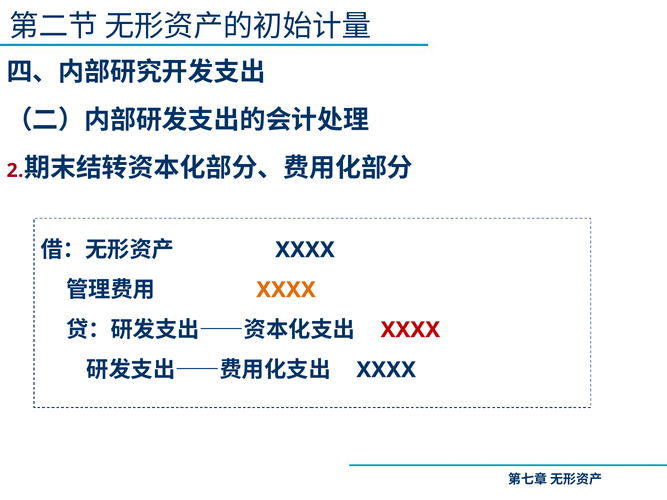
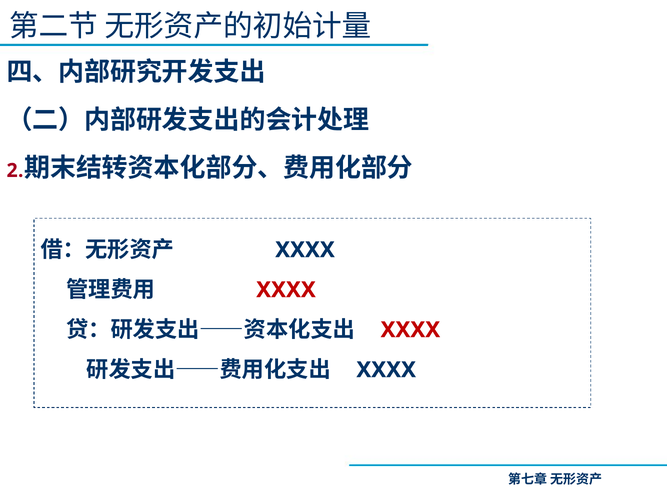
XXXX at (286, 290) colour: orange -> red
